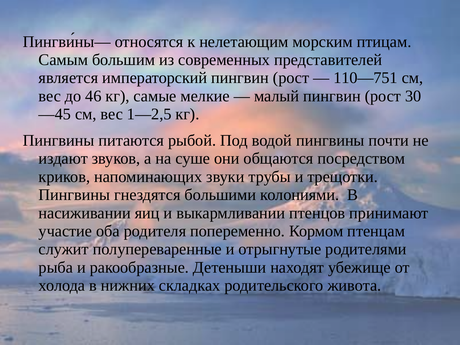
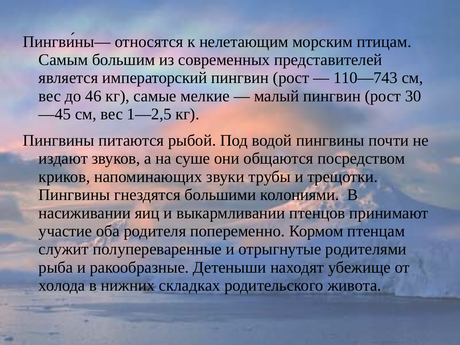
110—751: 110—751 -> 110—743
